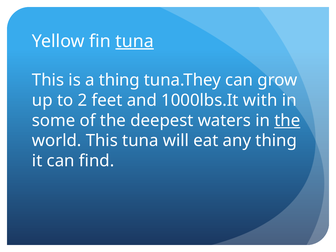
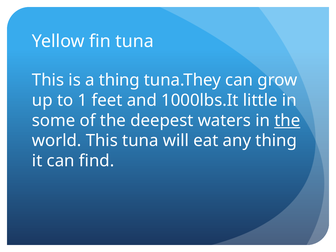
tuna at (135, 41) underline: present -> none
2: 2 -> 1
with: with -> little
